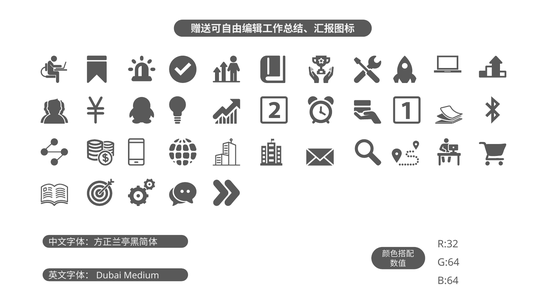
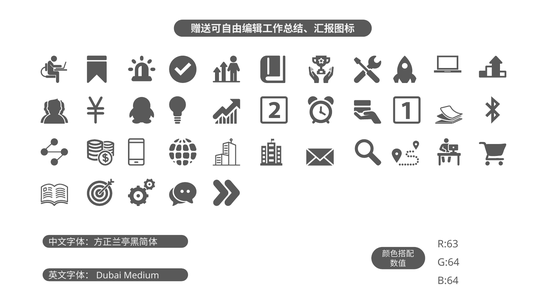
R:32: R:32 -> R:63
